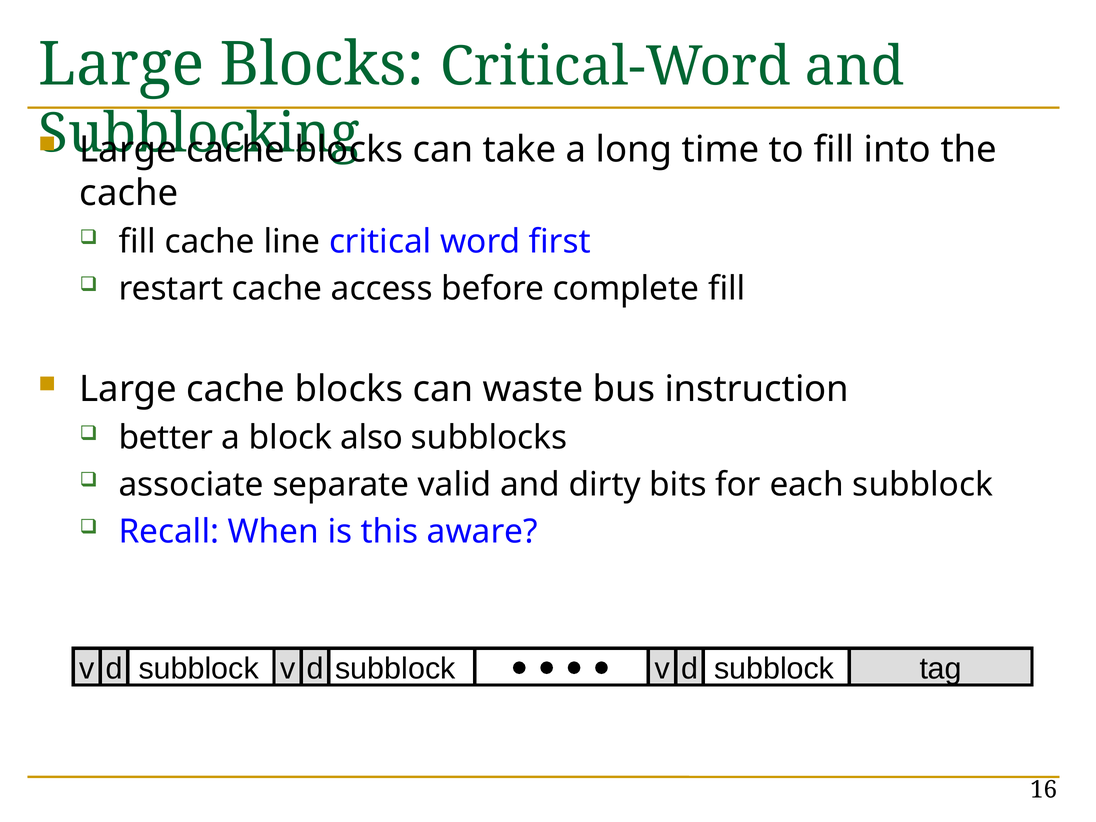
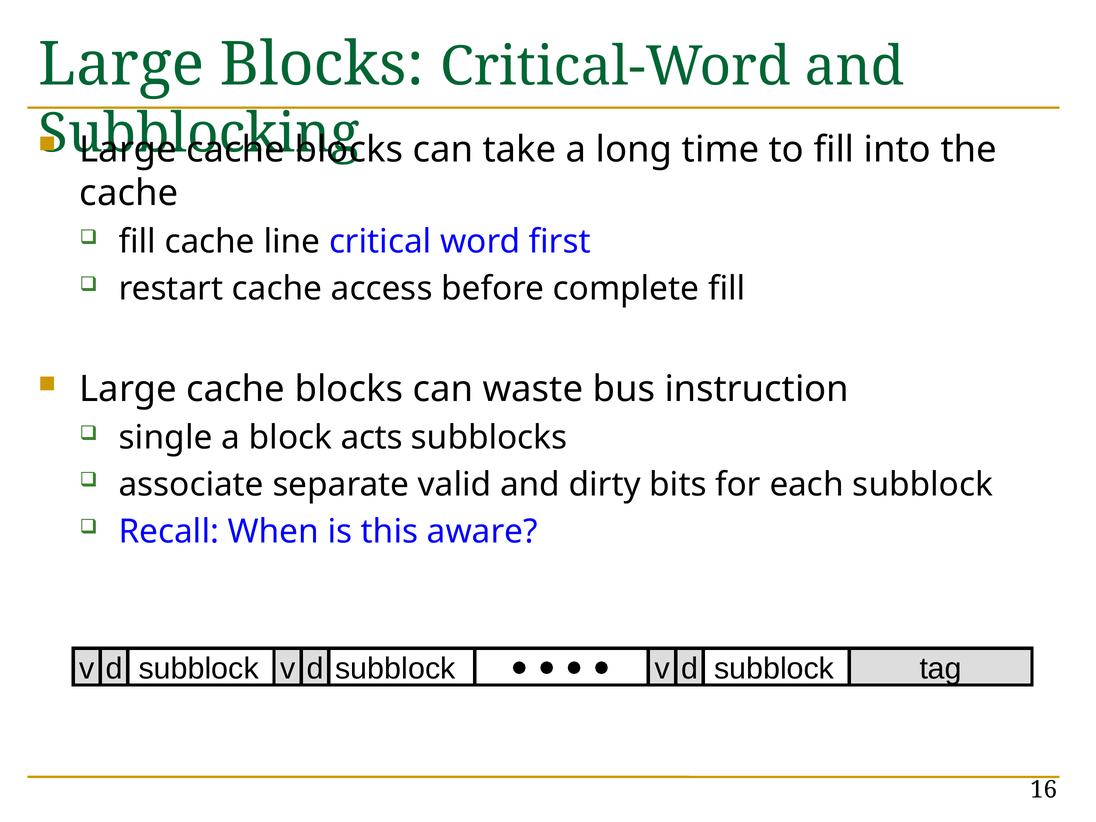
better: better -> single
also: also -> acts
